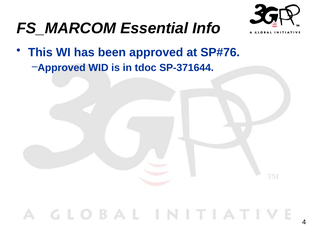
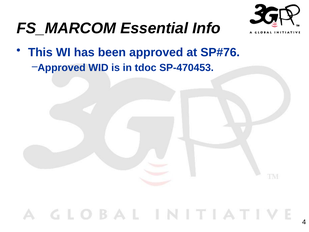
SP-371644: SP-371644 -> SP-470453
